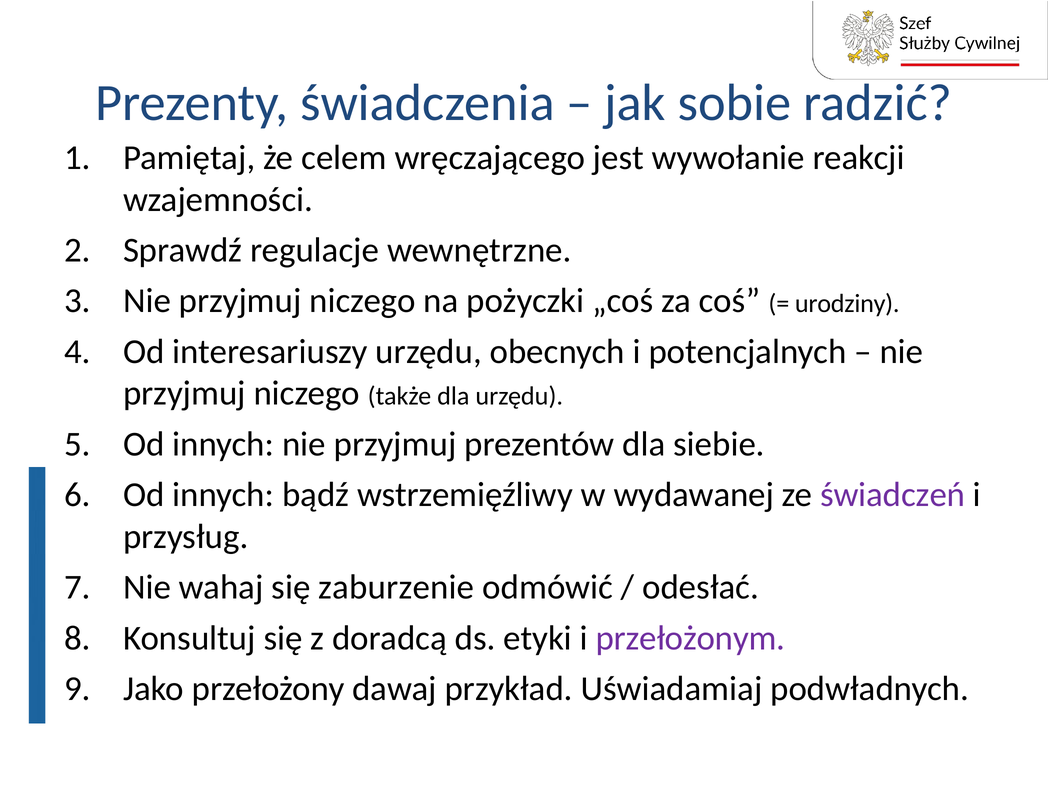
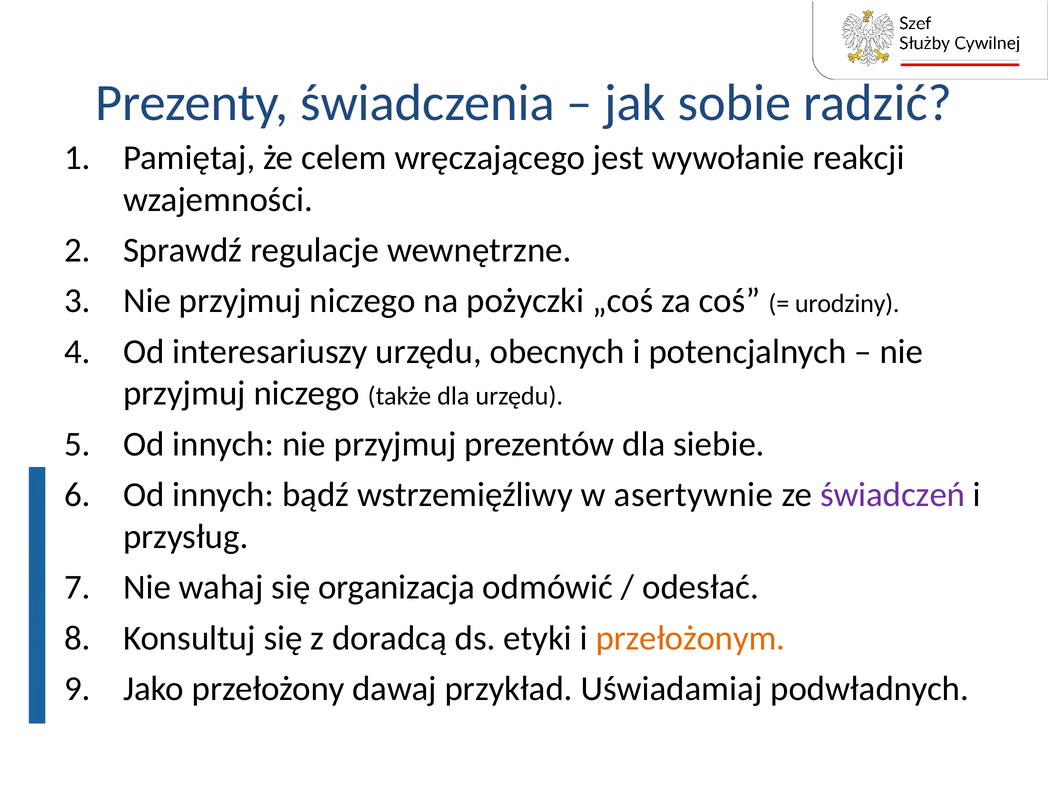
wydawanej: wydawanej -> asertywnie
zaburzenie: zaburzenie -> organizacja
przełożonym colour: purple -> orange
